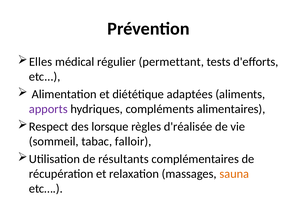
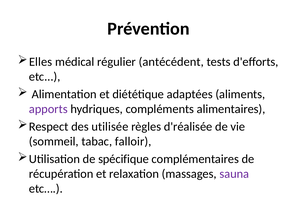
permettant: permettant -> antécédent
lorsque: lorsque -> utilisée
résultants: résultants -> spécifique
sauna colour: orange -> purple
